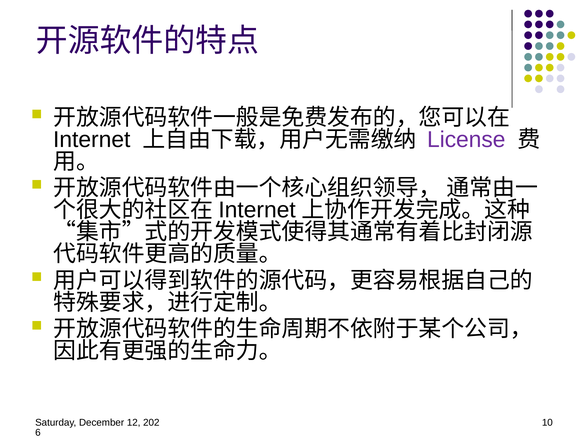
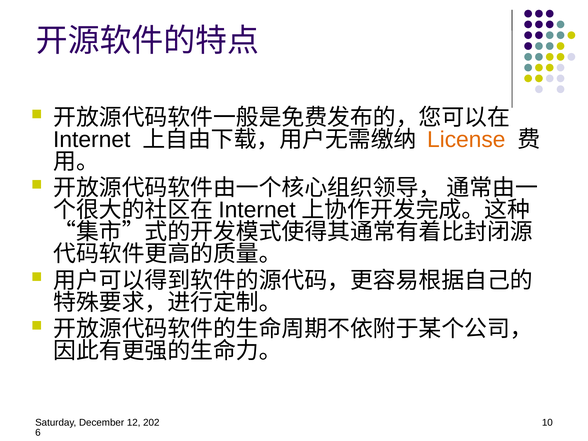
License colour: purple -> orange
